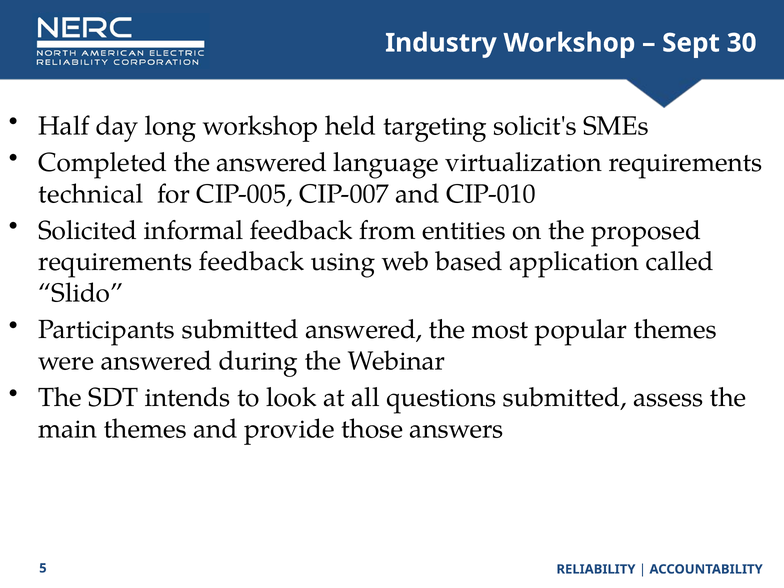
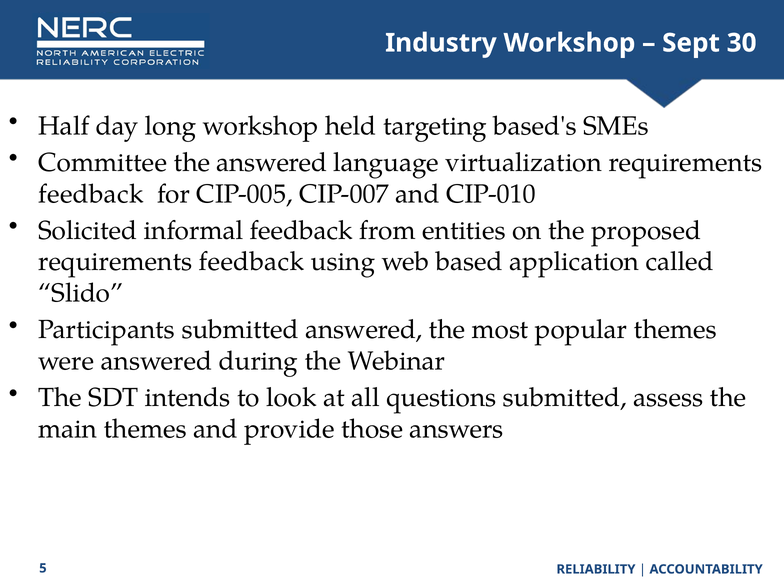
solicit's: solicit's -> based's
Completed: Completed -> Committee
technical at (91, 194): technical -> feedback
